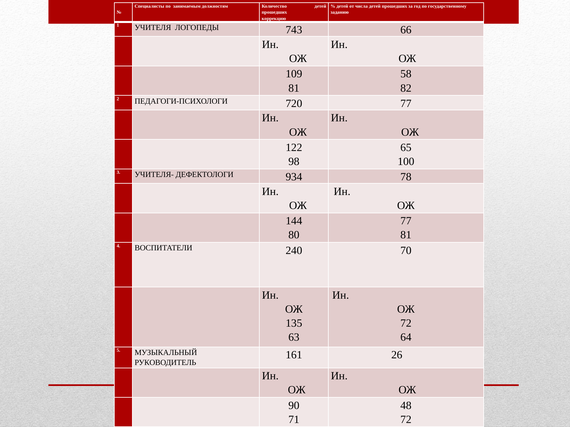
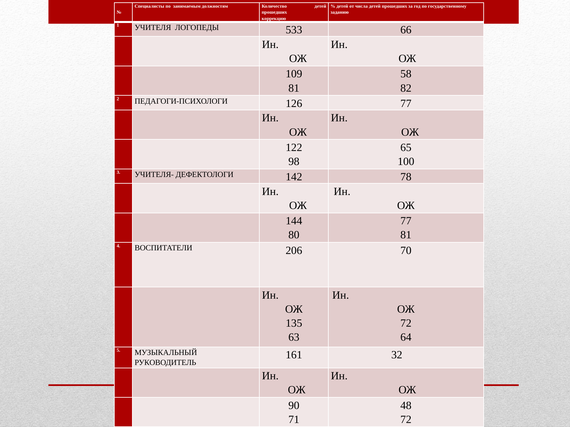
743: 743 -> 533
720: 720 -> 126
934: 934 -> 142
240: 240 -> 206
26: 26 -> 32
